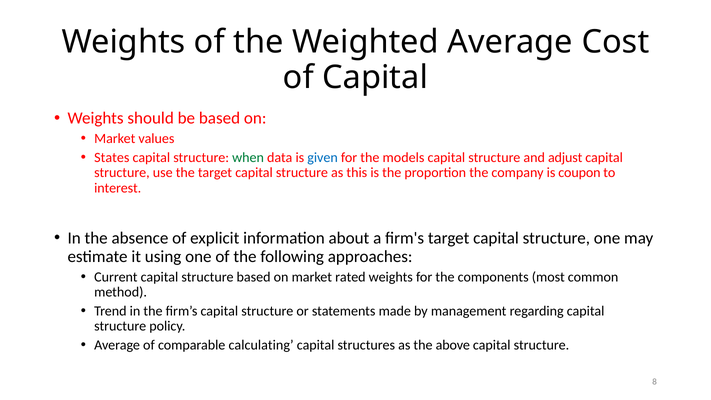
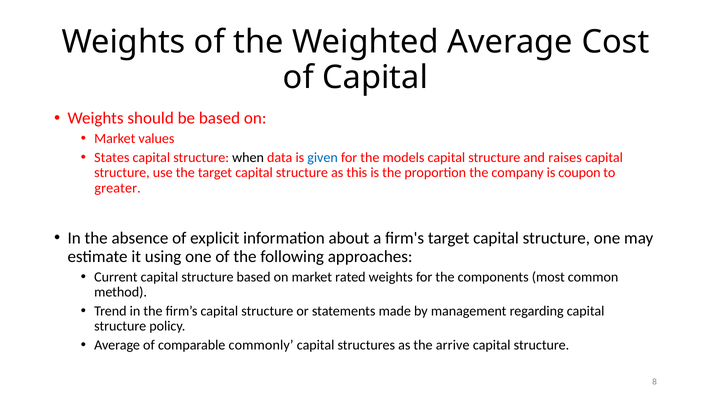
when colour: green -> black
adjust: adjust -> raises
interest: interest -> greater
calculating: calculating -> commonly
above: above -> arrive
